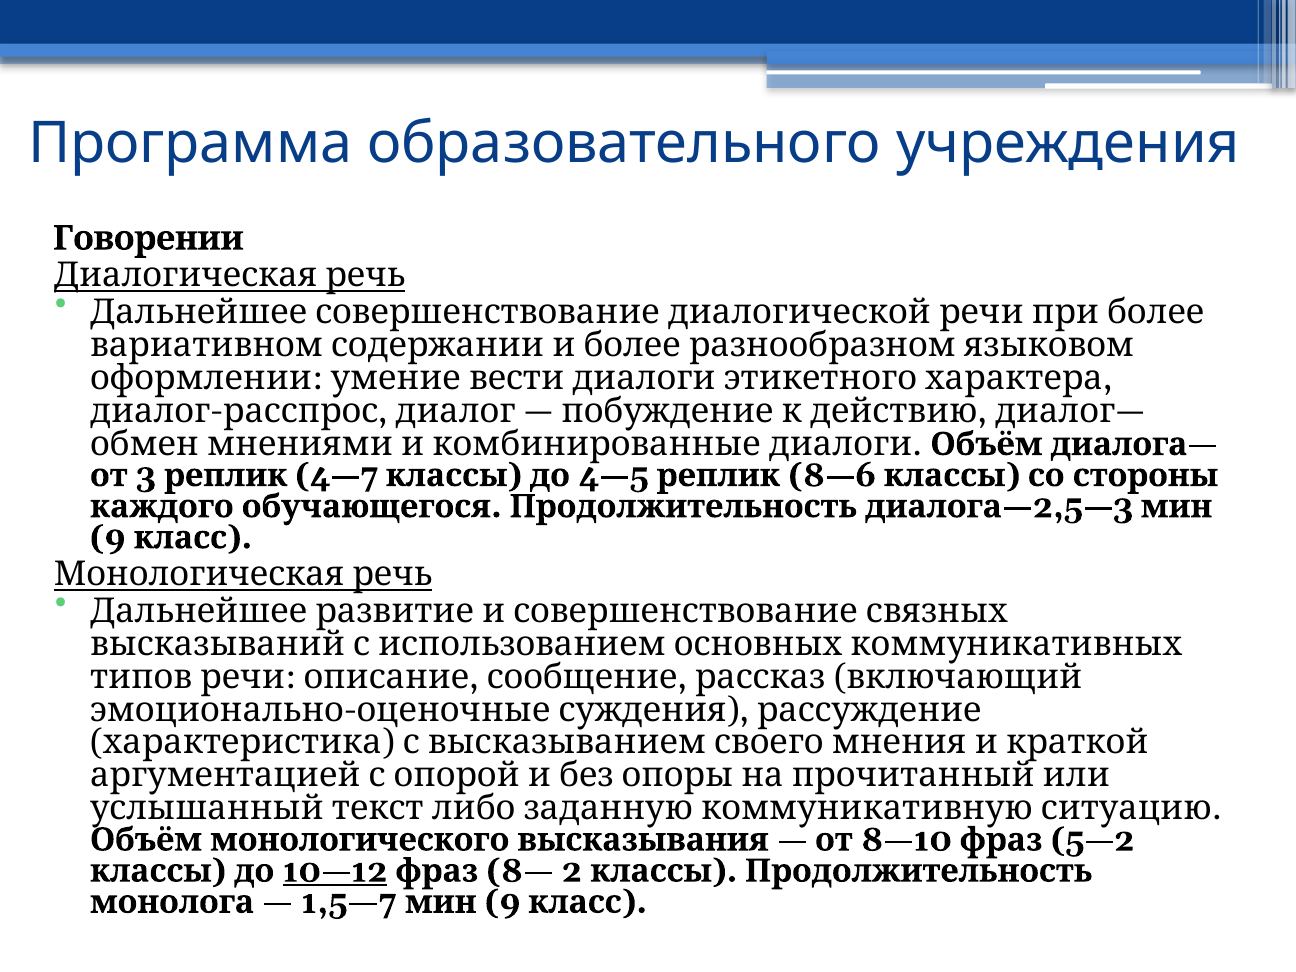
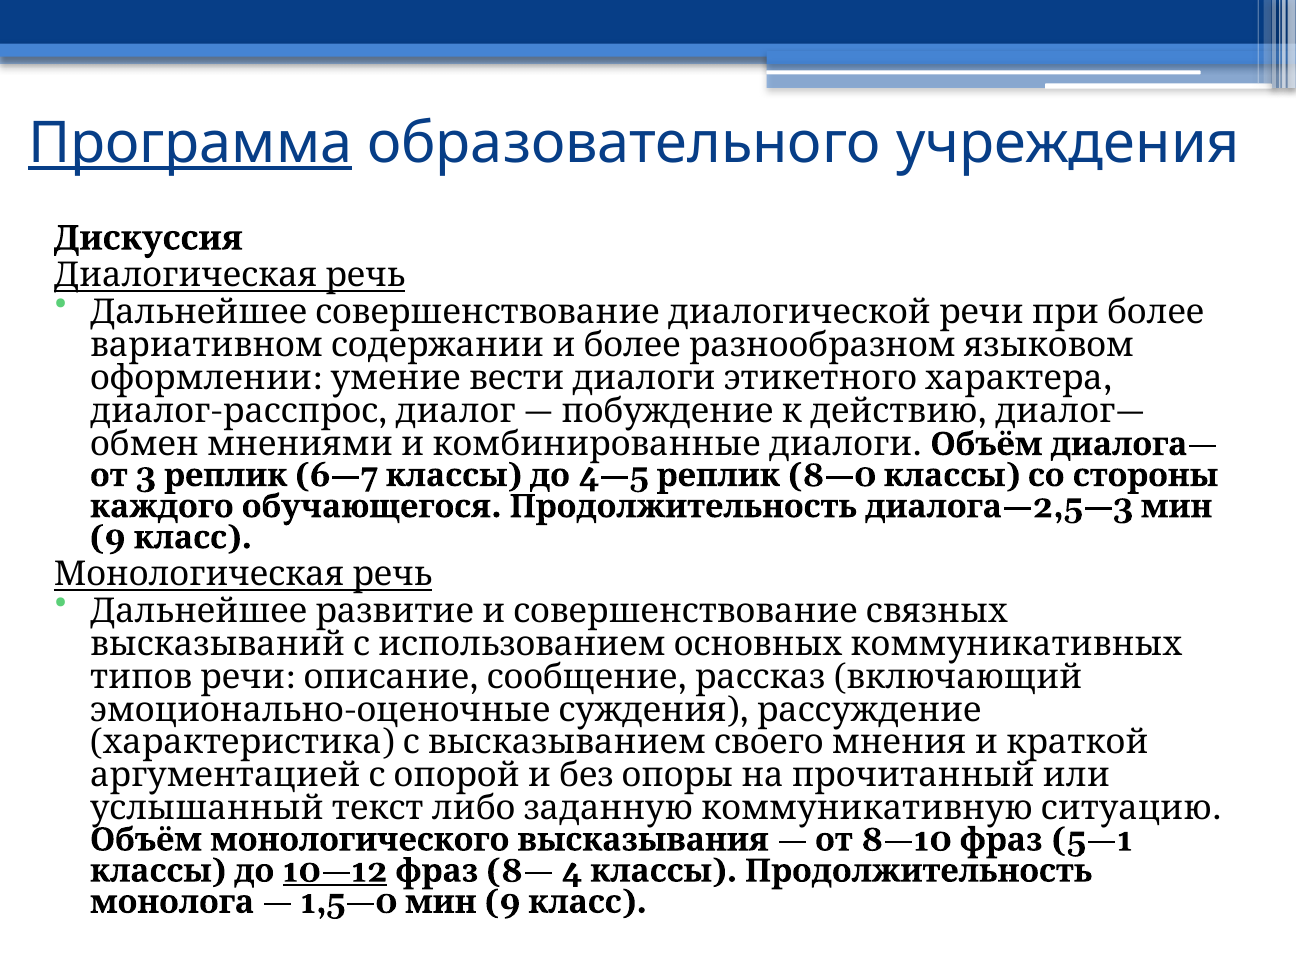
Программа underline: none -> present
Говорении: Говорении -> Дискуссия
4—7: 4—7 -> 6—7
8—6: 8—6 -> 8—0
5—2: 5—2 -> 5—1
2: 2 -> 4
1,5—7: 1,5—7 -> 1,5—0
